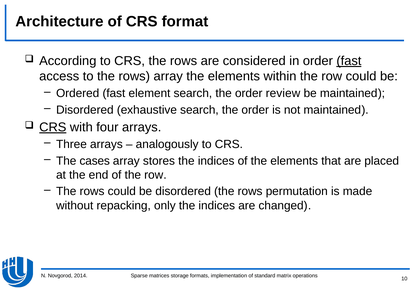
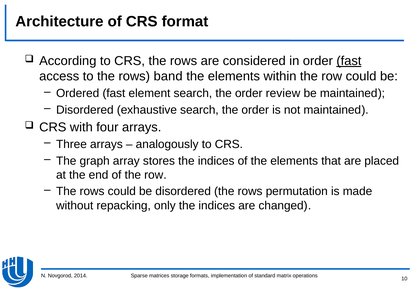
rows array: array -> band
CRS at (53, 127) underline: present -> none
cases: cases -> graph
